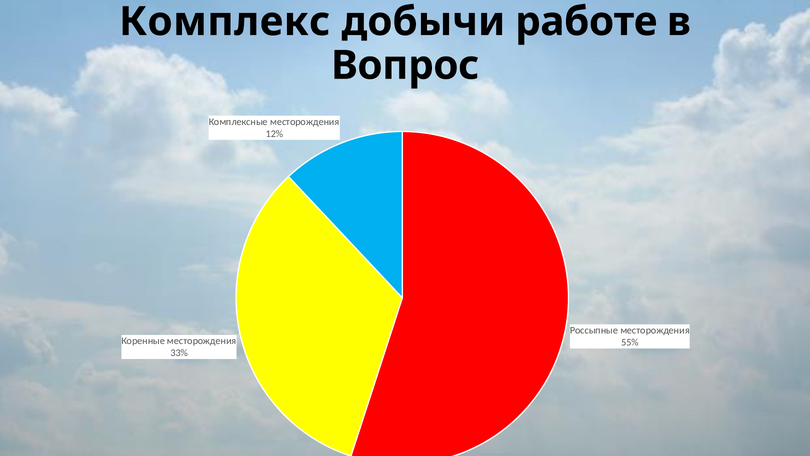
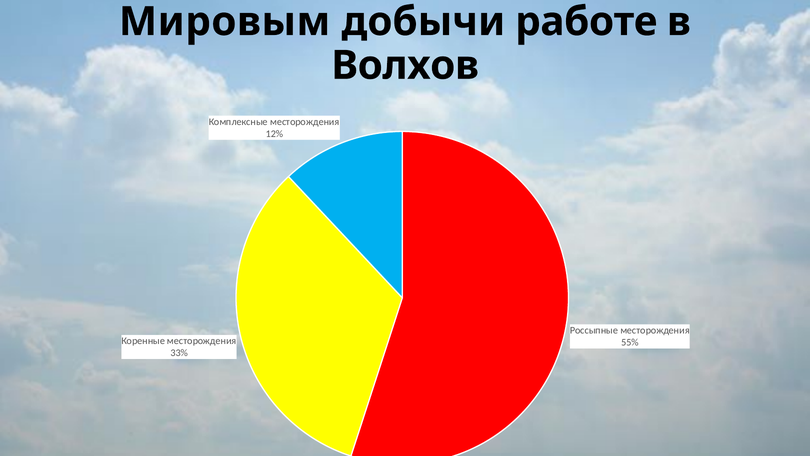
Комплекс: Комплекс -> Мировым
Вопрос: Вопрос -> Волхов
